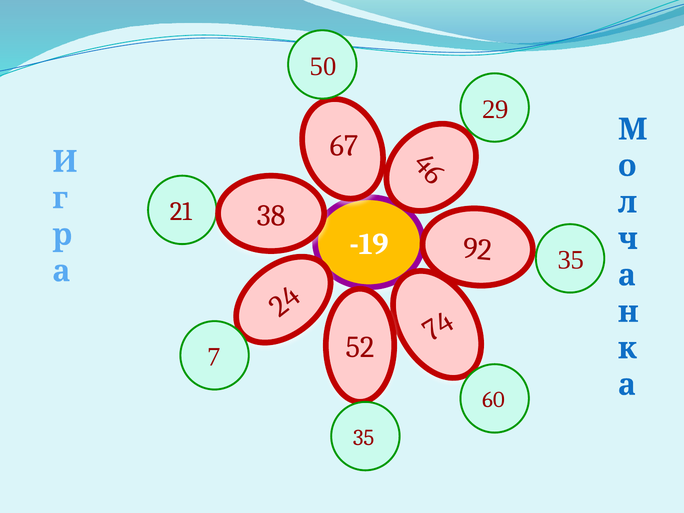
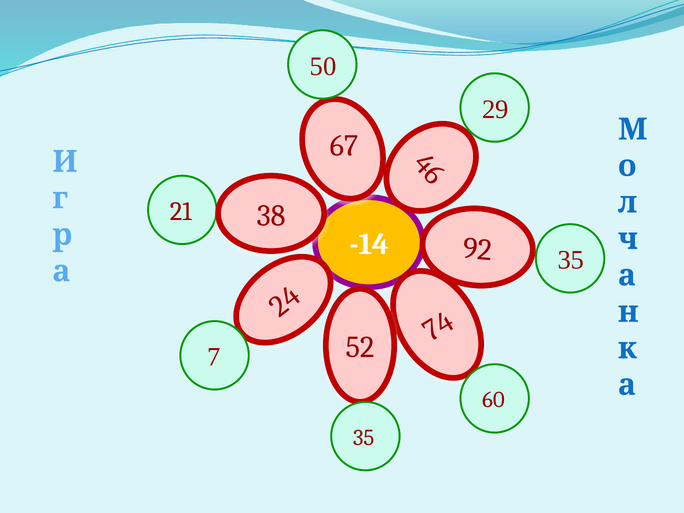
-19: -19 -> -14
